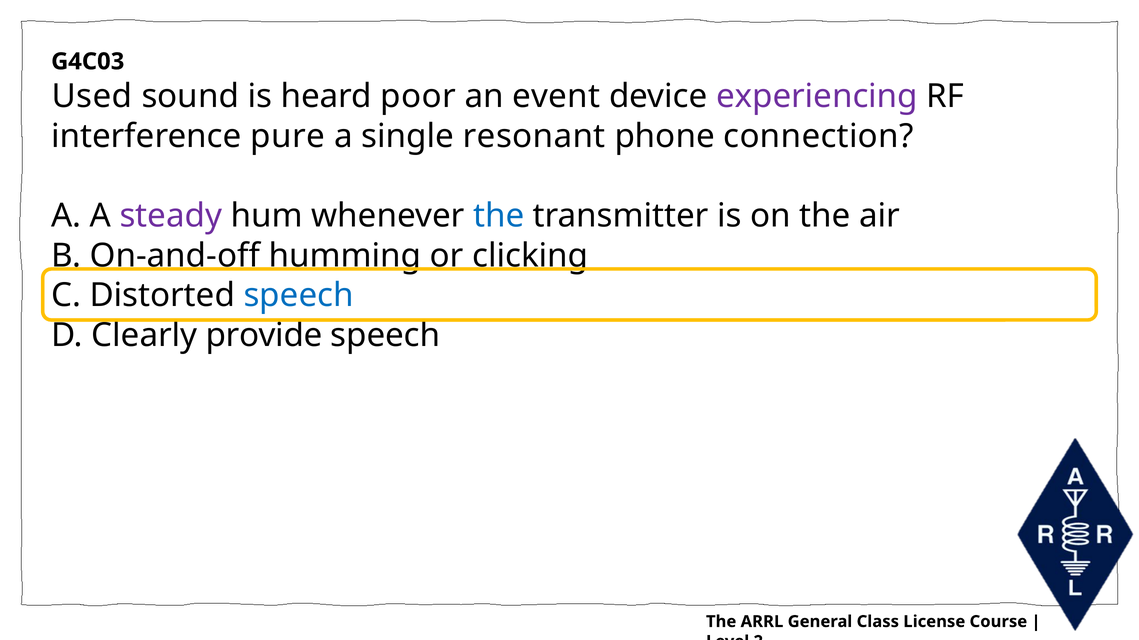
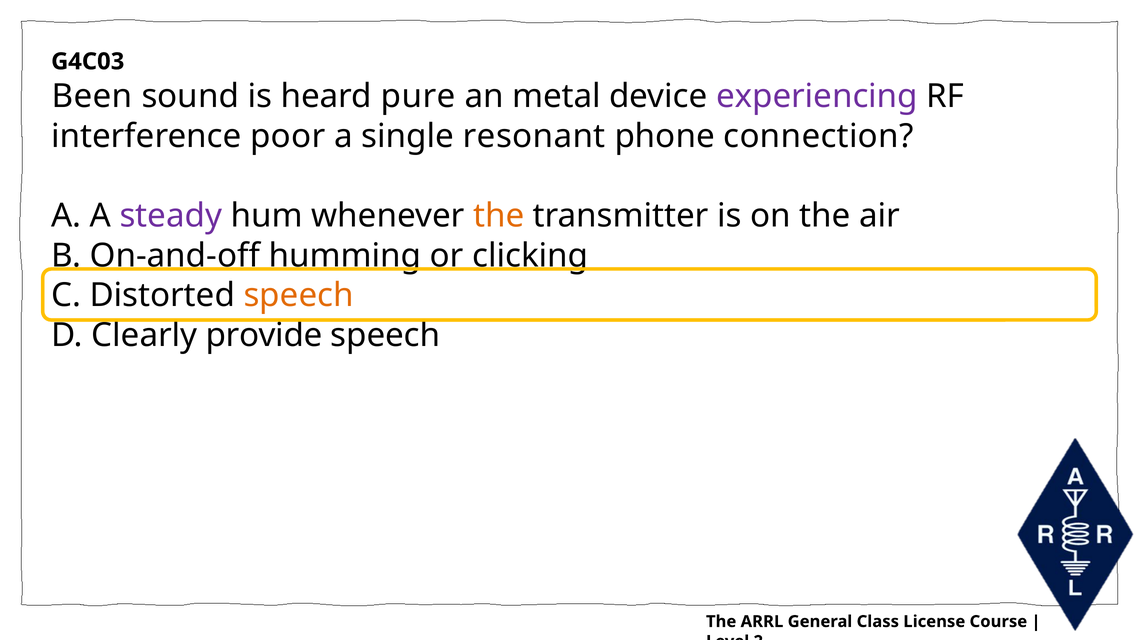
Used: Used -> Been
poor: poor -> pure
event: event -> metal
pure: pure -> poor
the at (499, 216) colour: blue -> orange
speech at (299, 296) colour: blue -> orange
